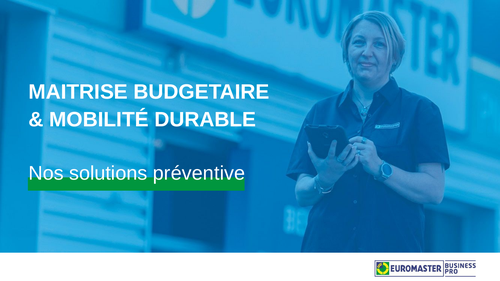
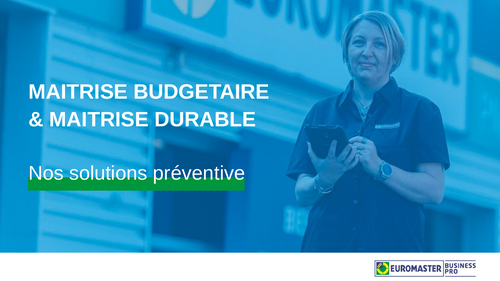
MOBILITÉ at (99, 120): MOBILITÉ -> MAITRISE
